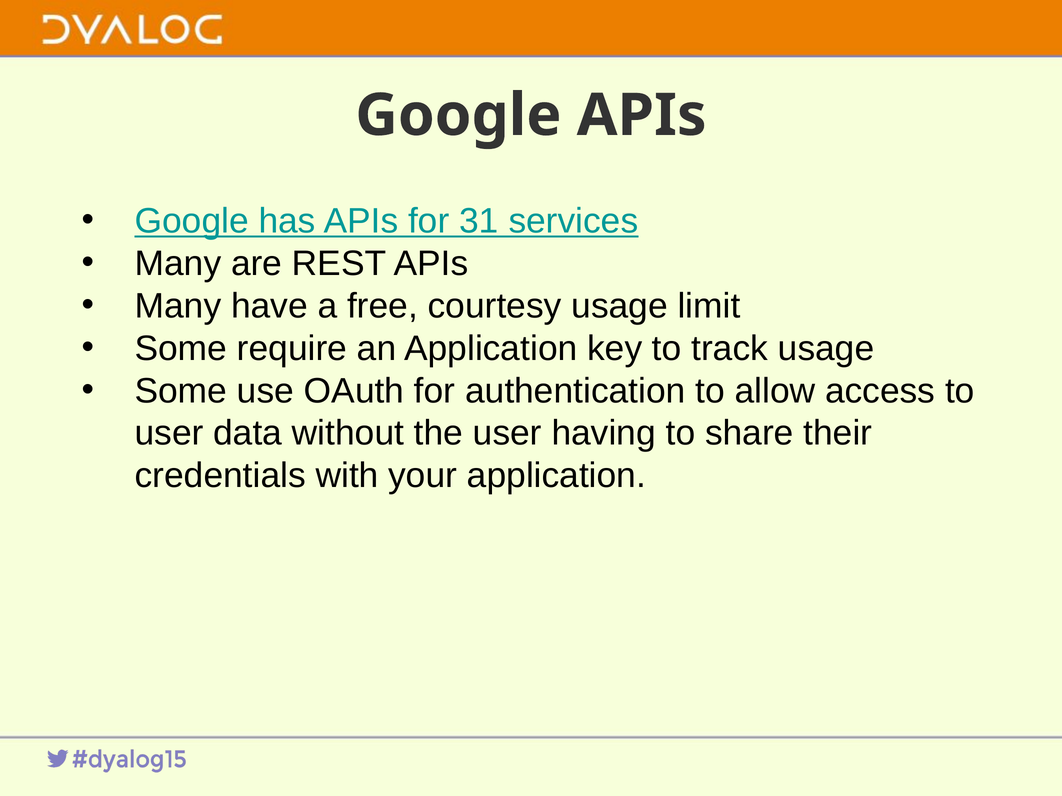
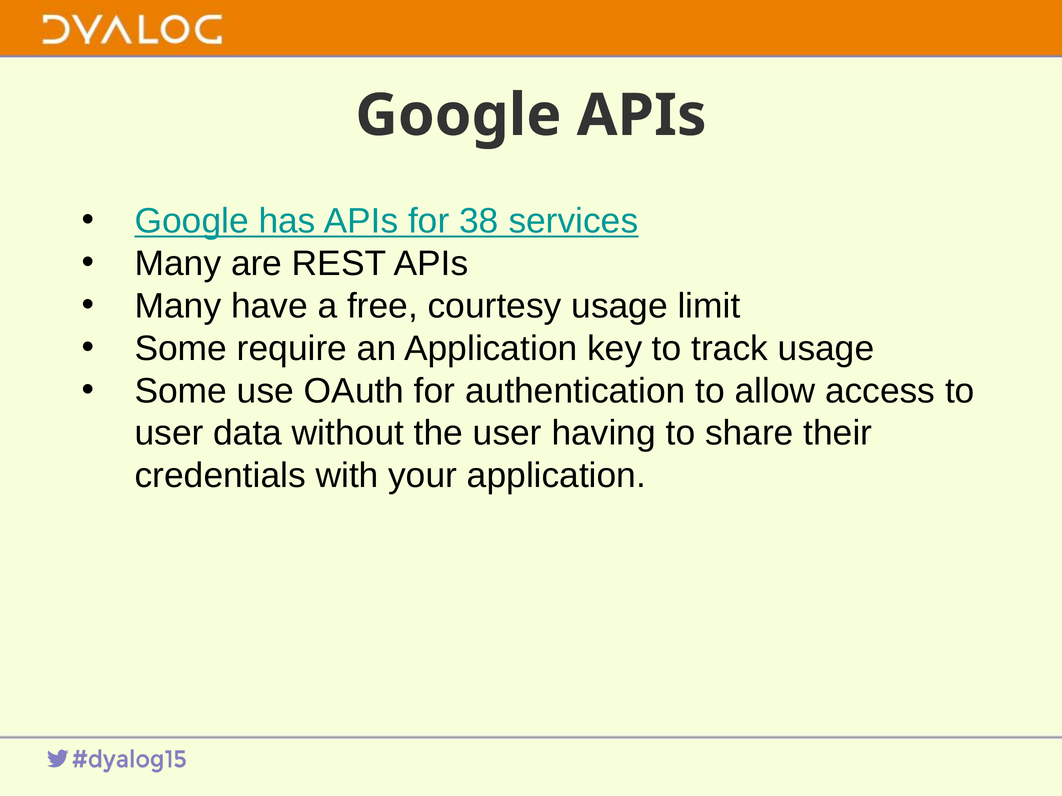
31: 31 -> 38
